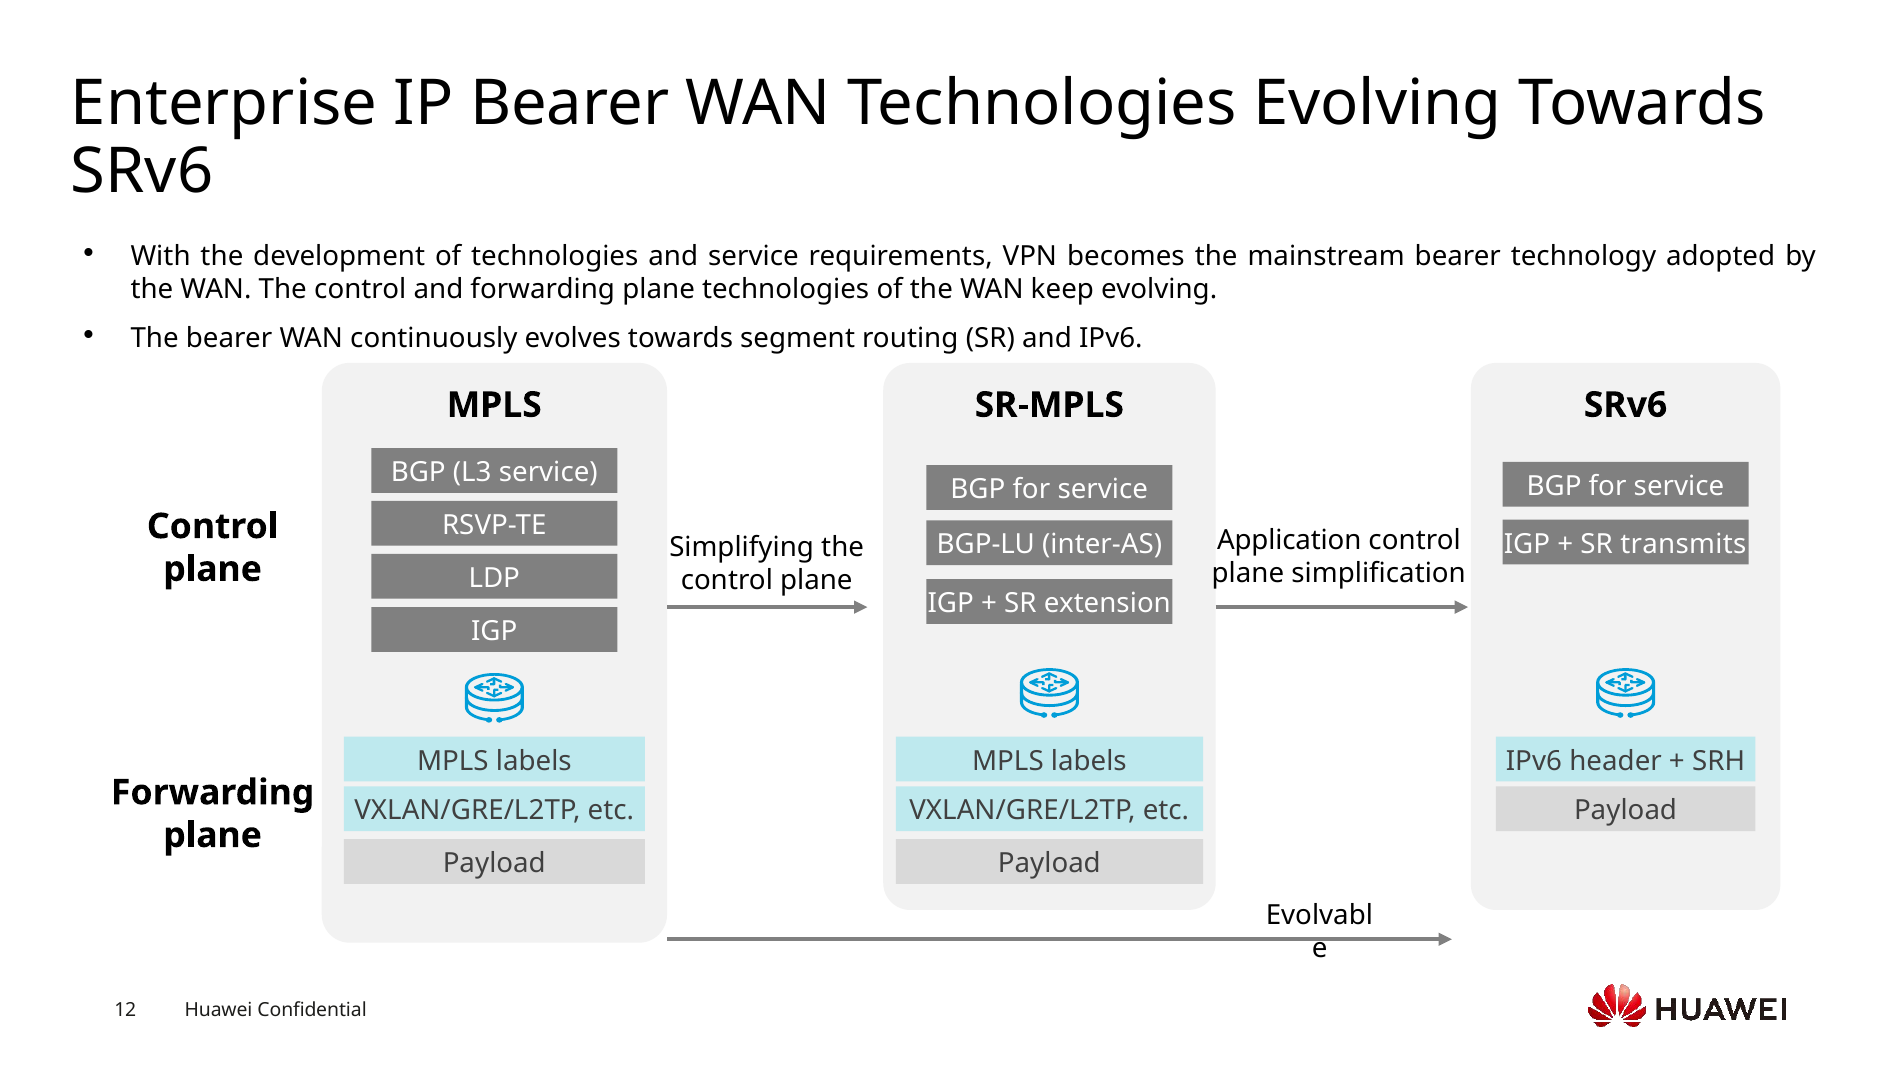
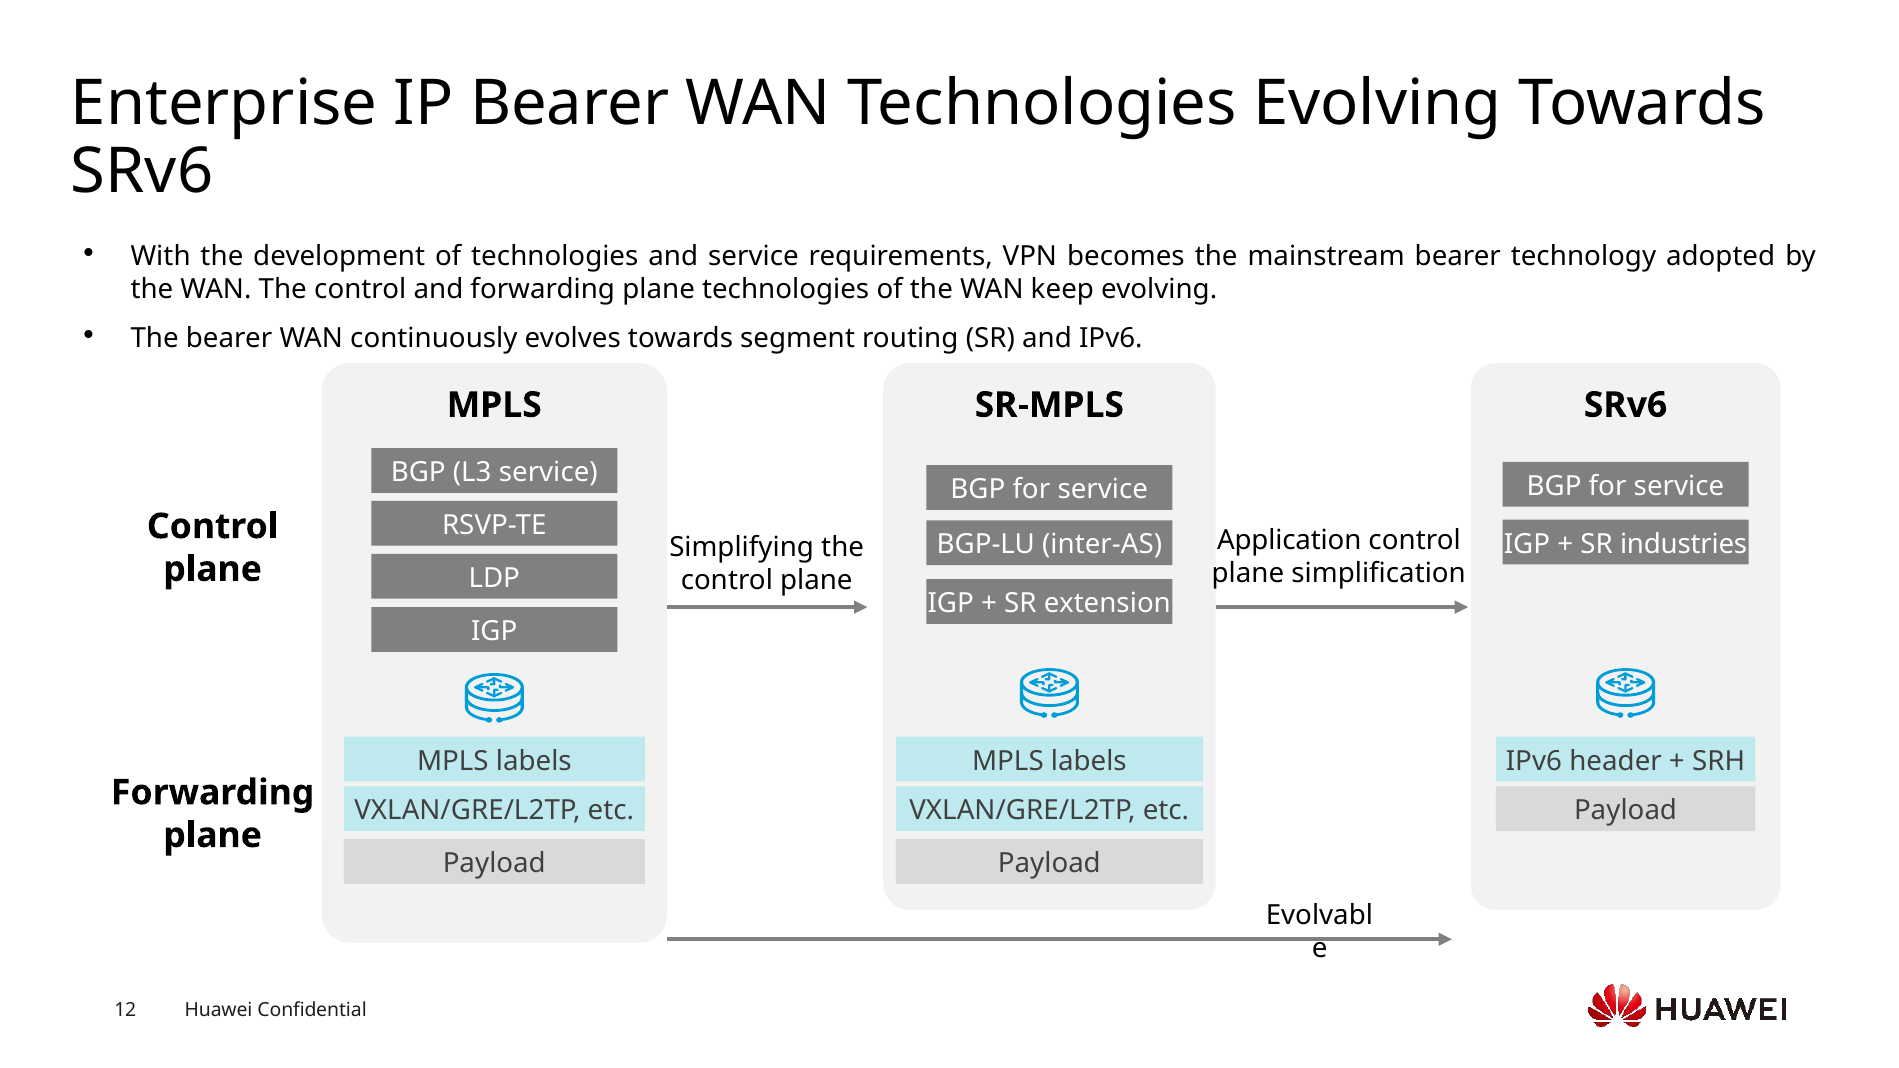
transmits: transmits -> industries
